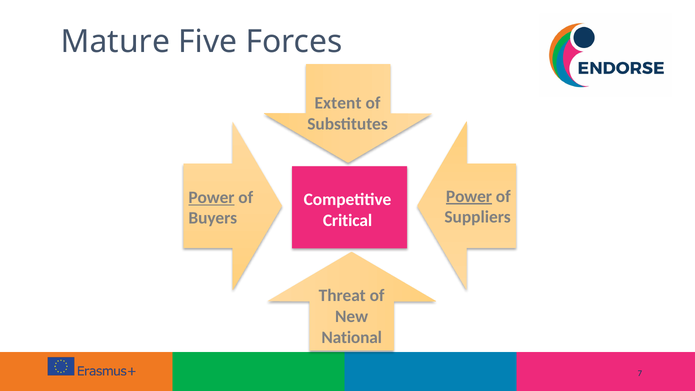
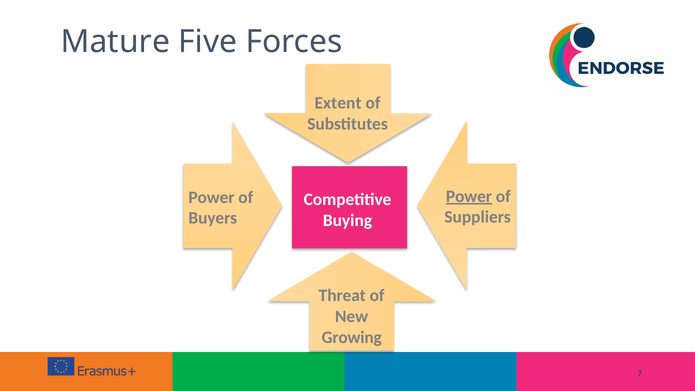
Power at (211, 197) underline: present -> none
Critical: Critical -> Buying
National: National -> Growing
